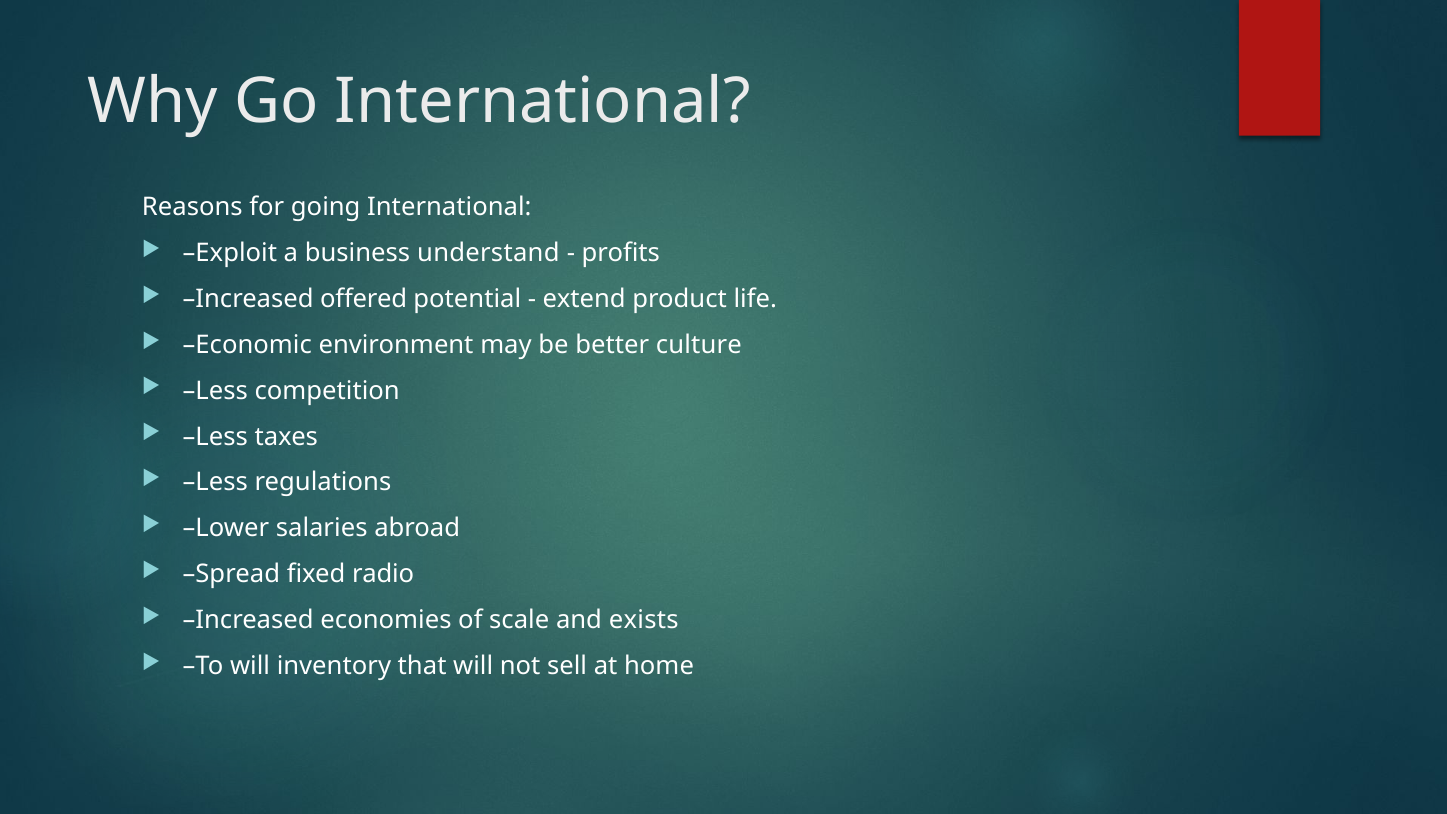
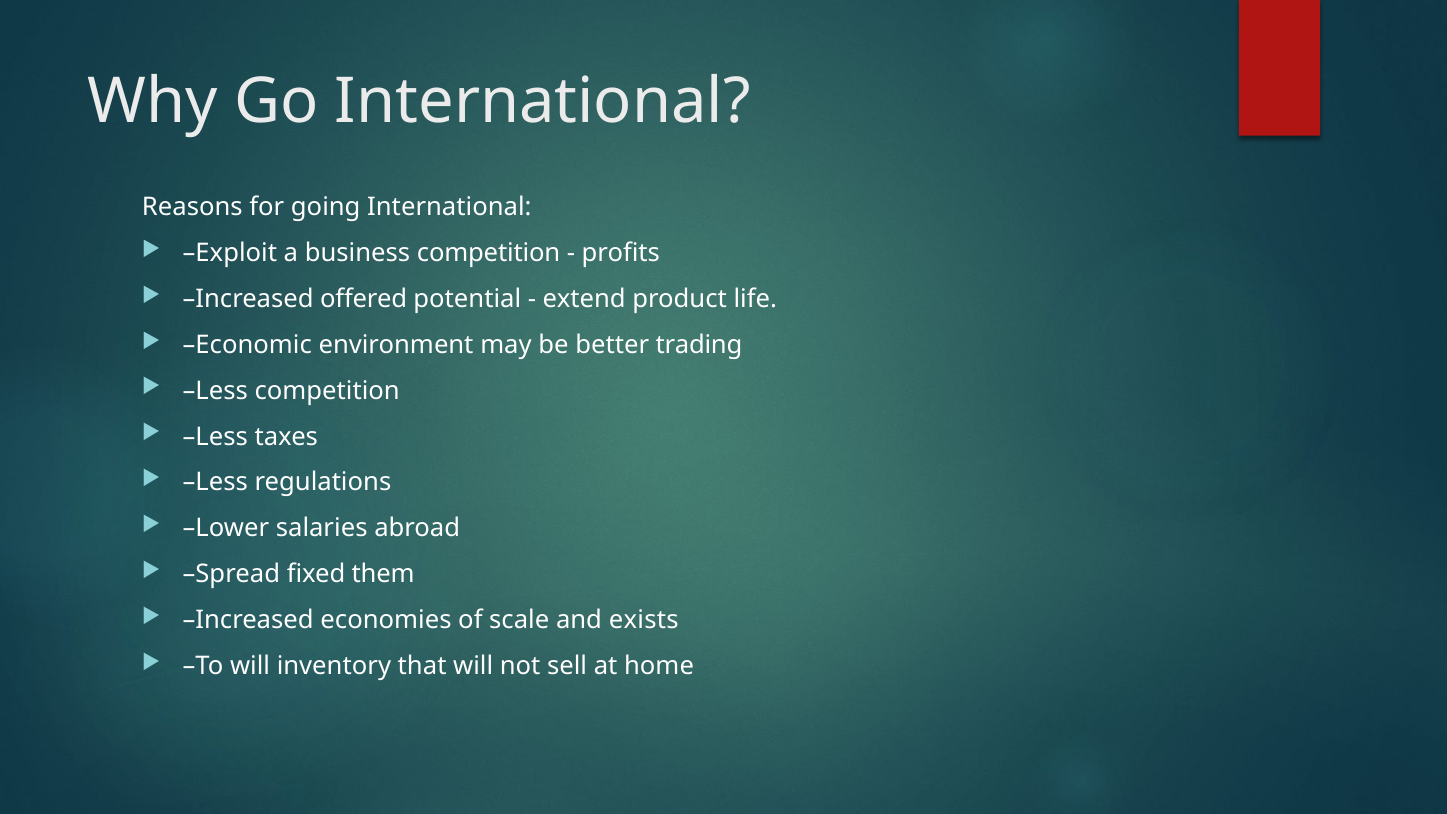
business understand: understand -> competition
culture: culture -> trading
radio: radio -> them
